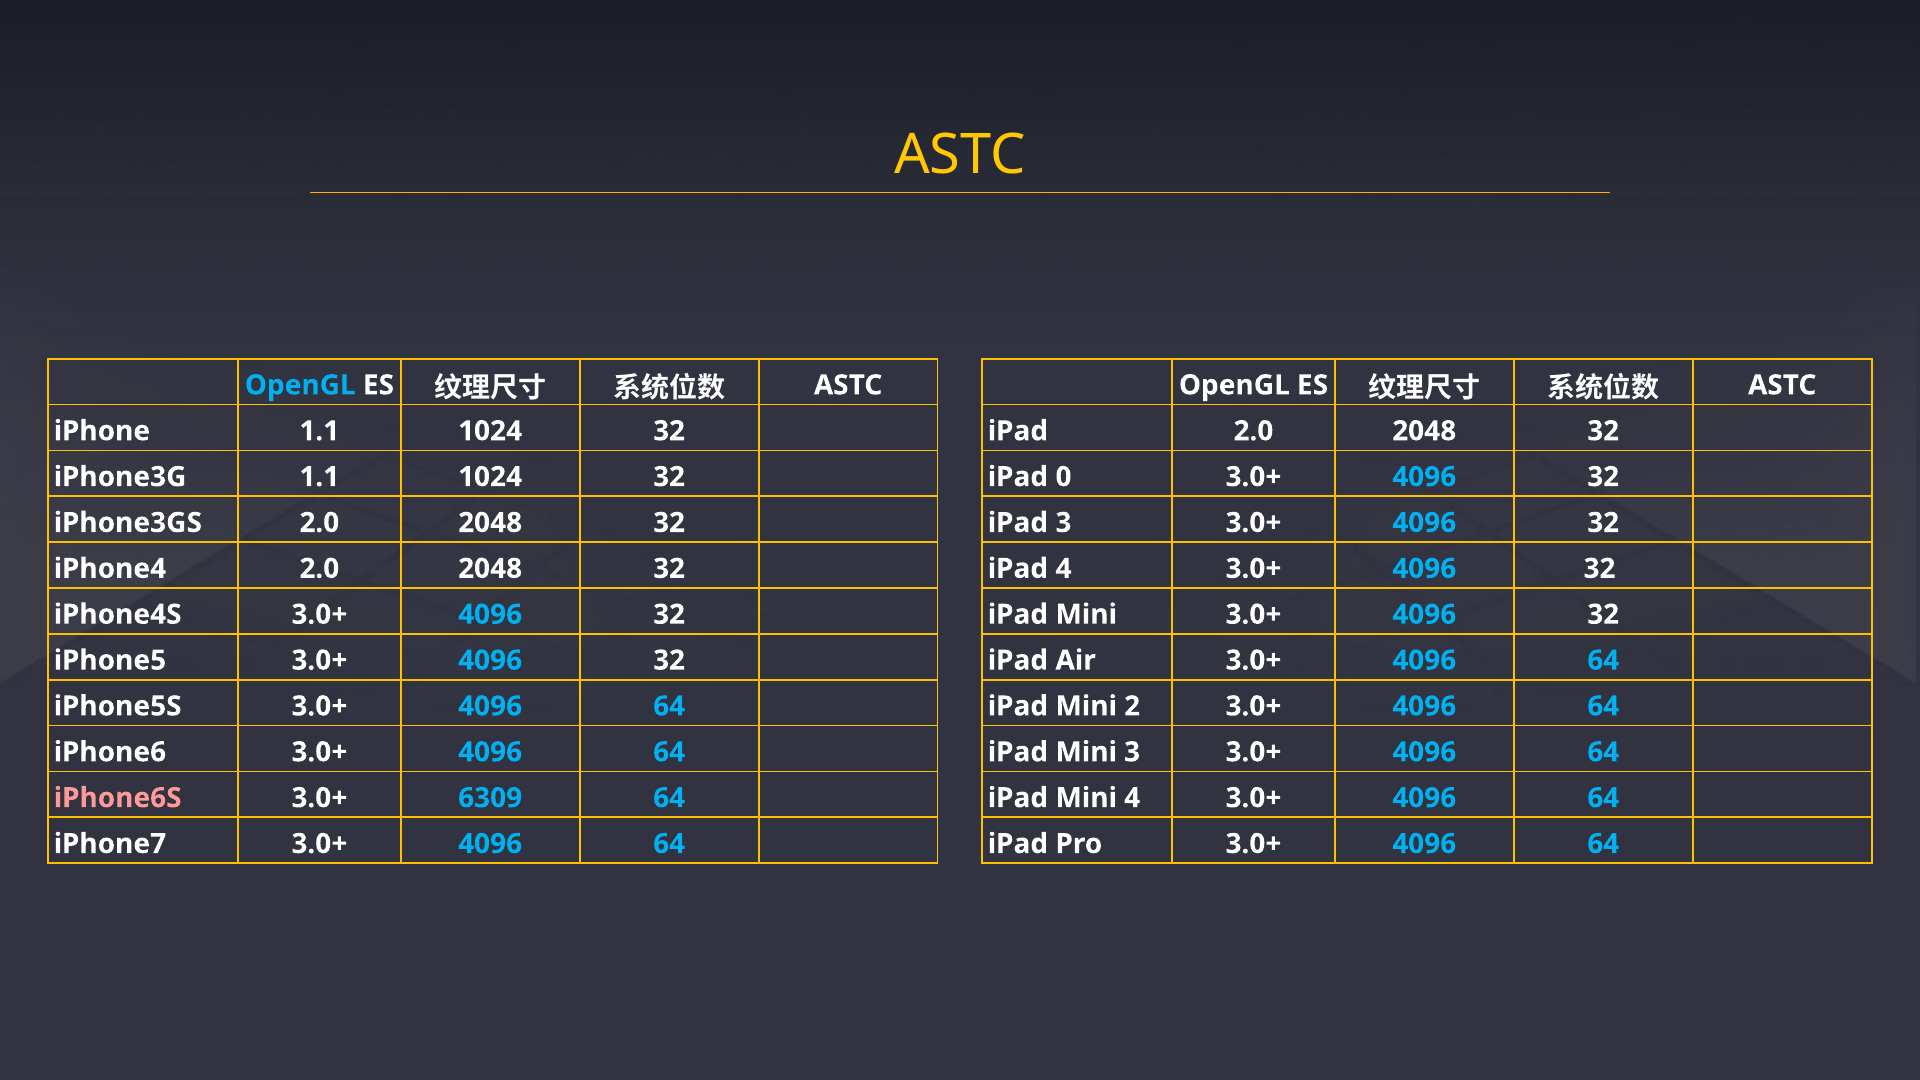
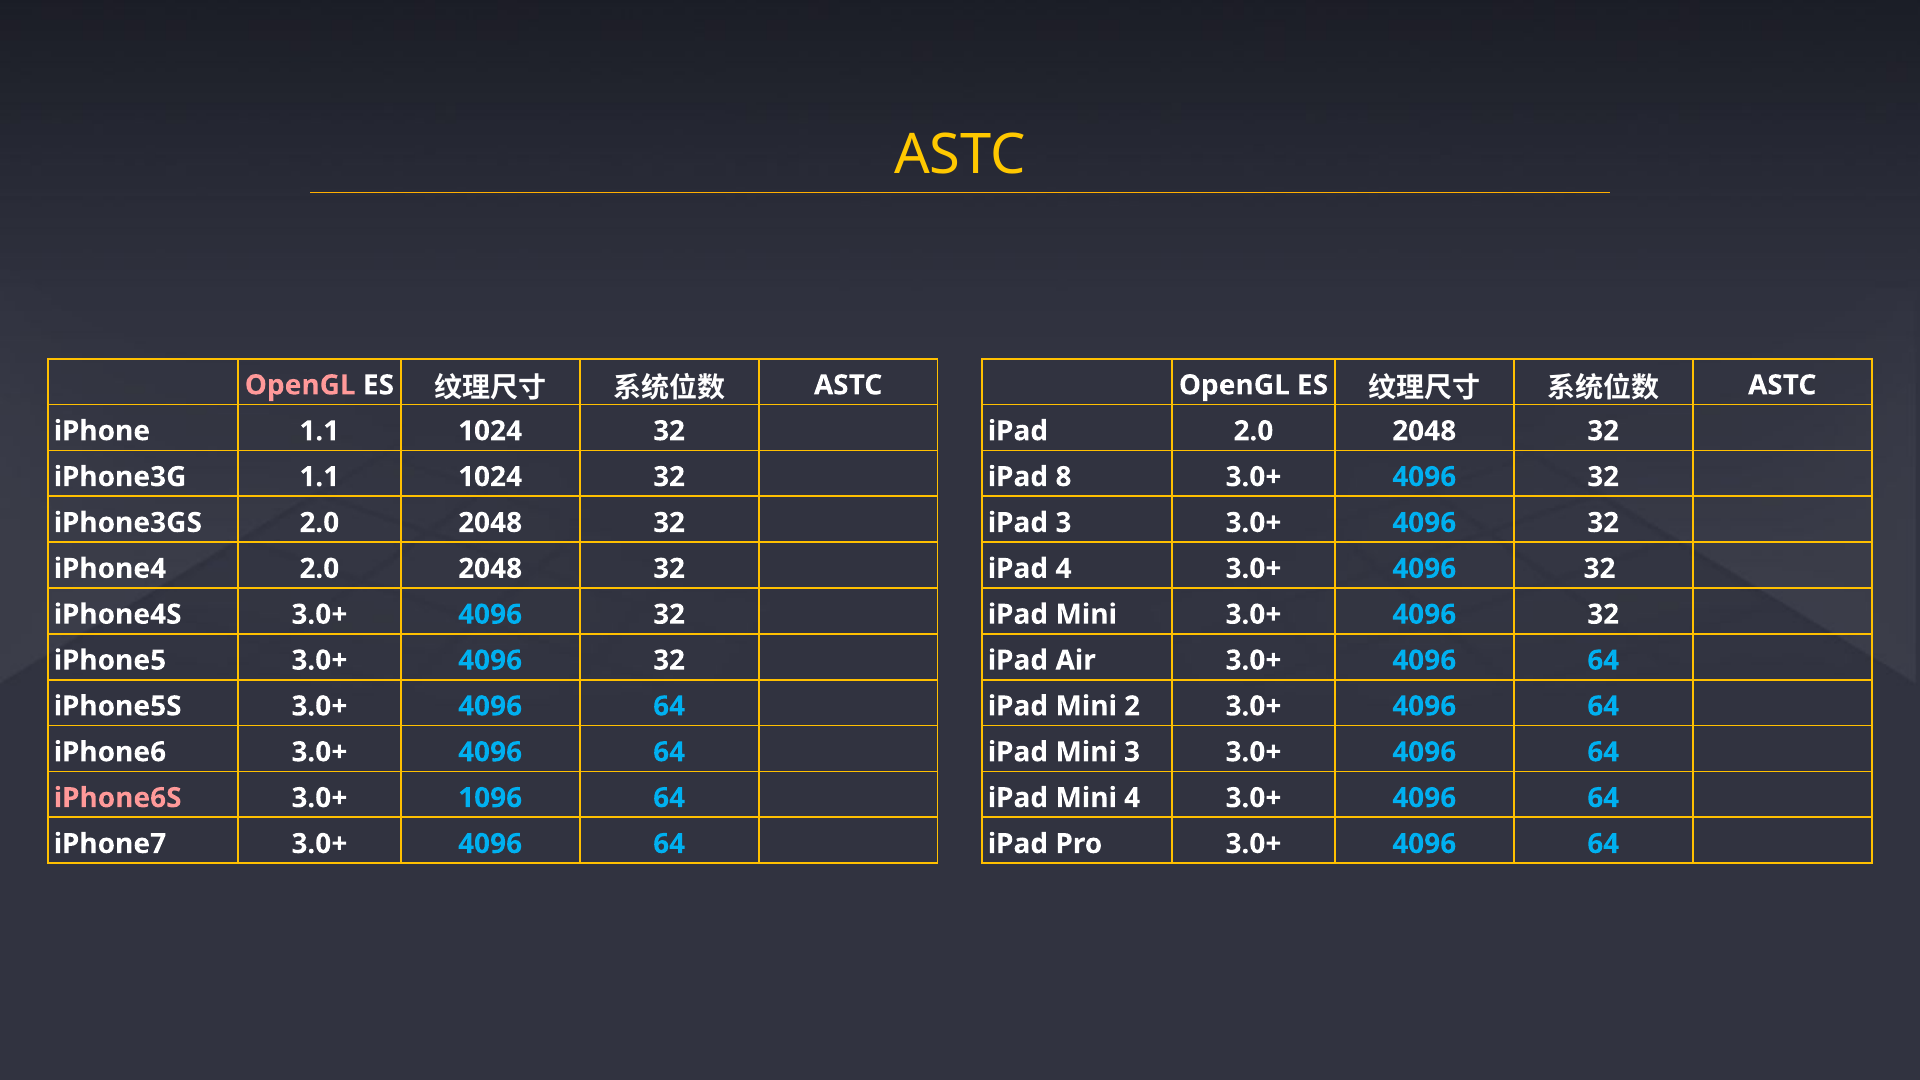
OpenGL at (300, 385) colour: light blue -> pink
0: 0 -> 8
6309: 6309 -> 1096
